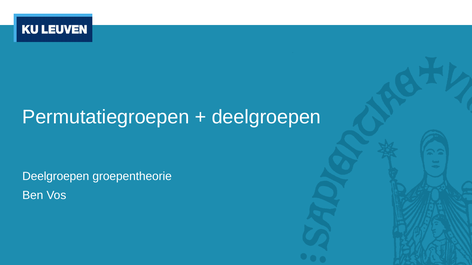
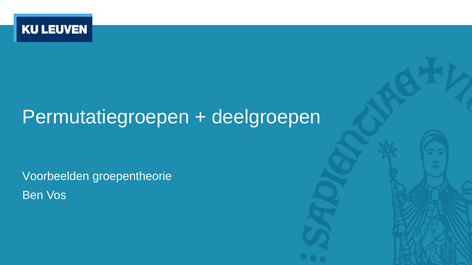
Deelgroepen at (56, 177): Deelgroepen -> Voorbeelden
